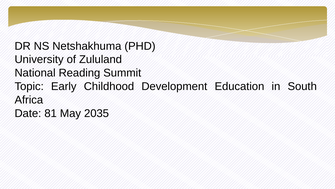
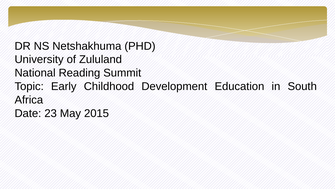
81: 81 -> 23
2035: 2035 -> 2015
